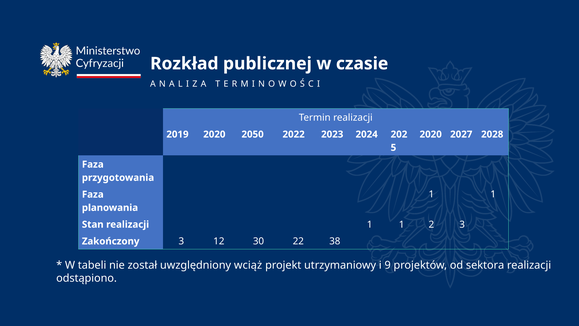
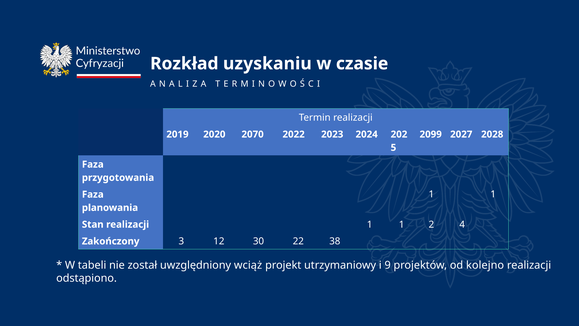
publicznej: publicznej -> uzyskaniu
2050: 2050 -> 2070
2020 at (431, 134): 2020 -> 2099
2 3: 3 -> 4
sektora: sektora -> kolejno
